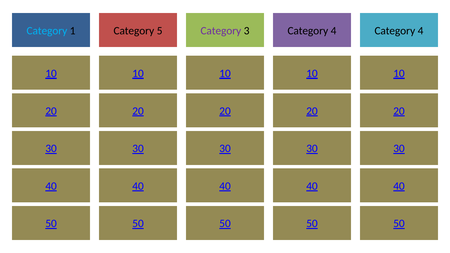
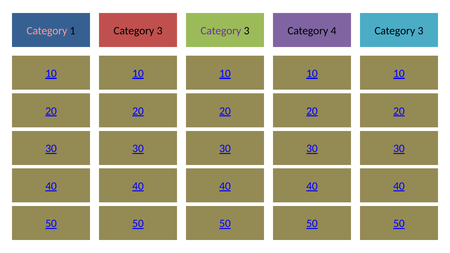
Category at (47, 31) colour: light blue -> pink
5 at (160, 31): 5 -> 3
4 at (421, 31): 4 -> 3
